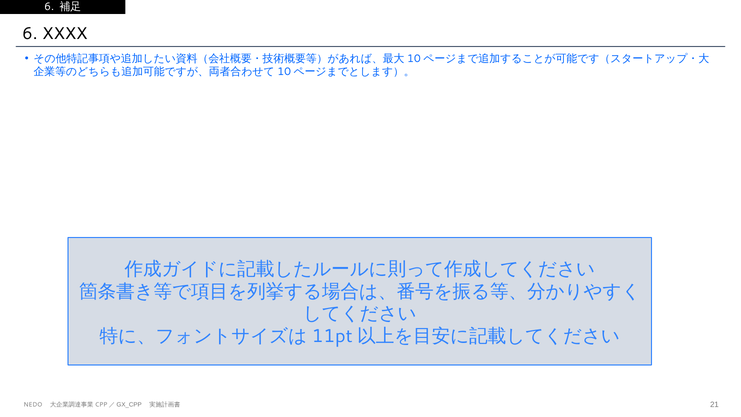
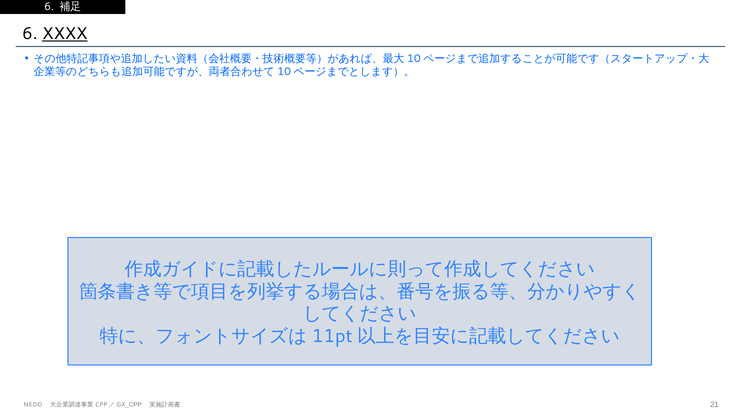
XXXX underline: none -> present
